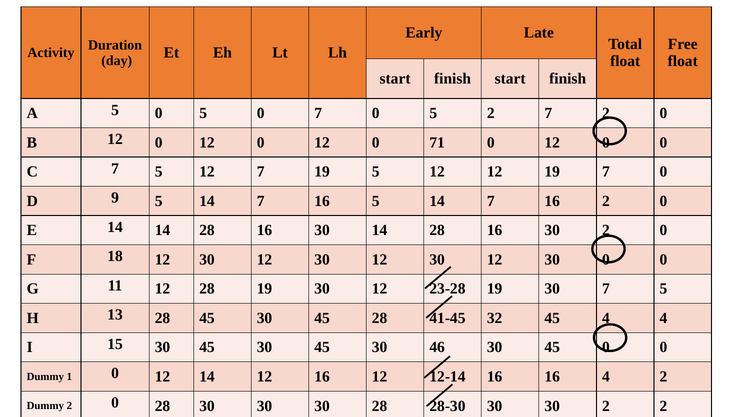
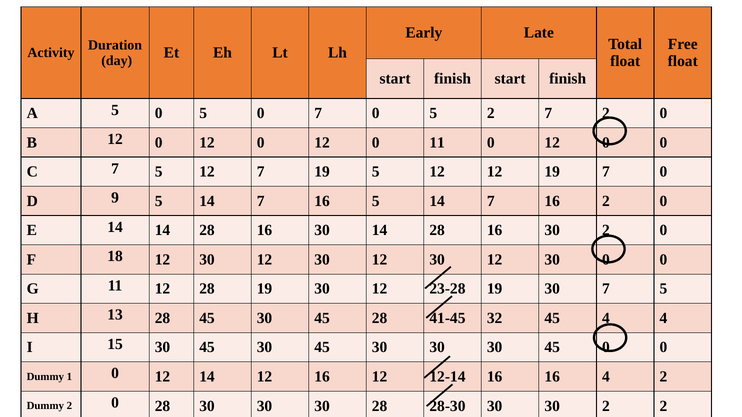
0 71: 71 -> 11
45 30 46: 46 -> 30
